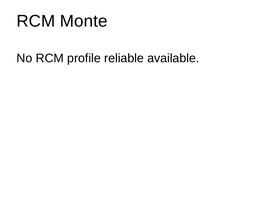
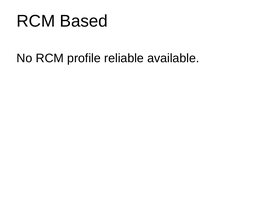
Monte: Monte -> Based
